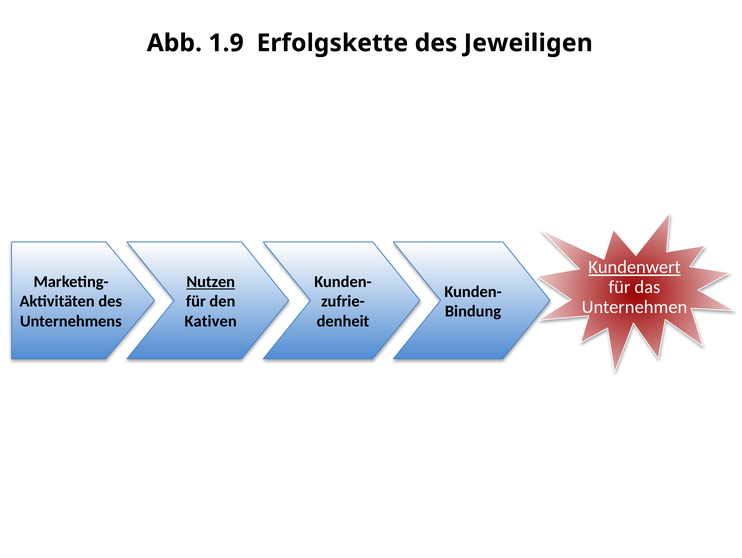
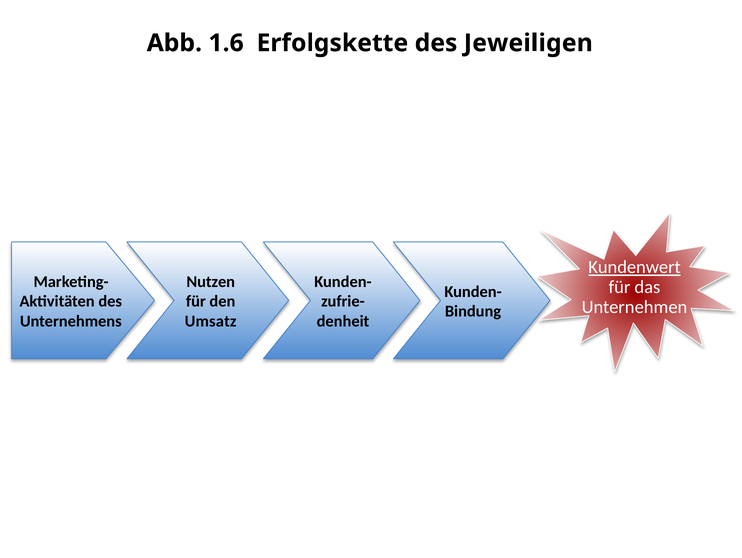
1.9: 1.9 -> 1.6
Nutzen underline: present -> none
Kativen: Kativen -> Umsatz
